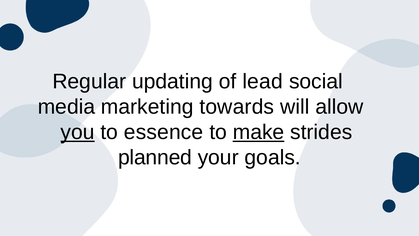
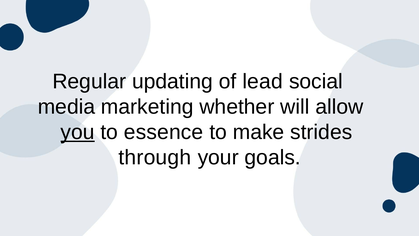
towards: towards -> whether
make underline: present -> none
planned: planned -> through
